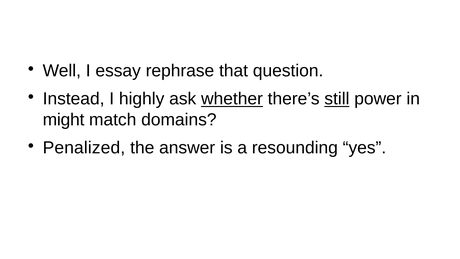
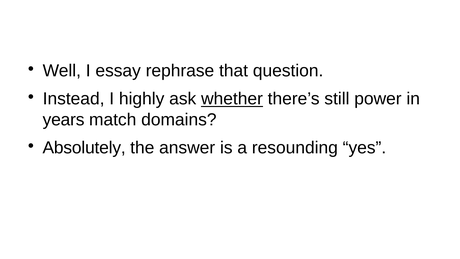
still underline: present -> none
might: might -> years
Penalized: Penalized -> Absolutely
